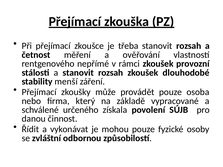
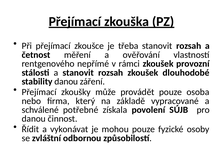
stability menší: menší -> danou
určeného: určeného -> potřebné
